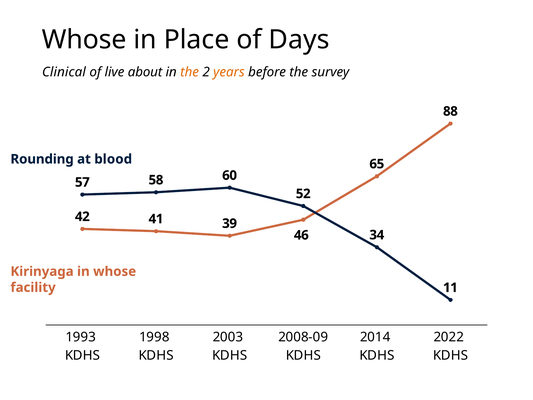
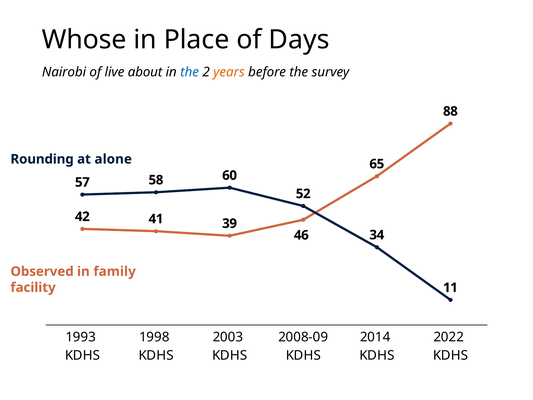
Clinical: Clinical -> Nairobi
the at (190, 72) colour: orange -> blue
blood: blood -> alone
Kirinyaga: Kirinyaga -> Observed
in whose: whose -> family
